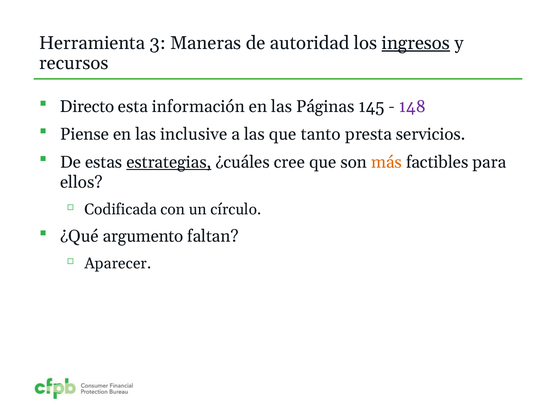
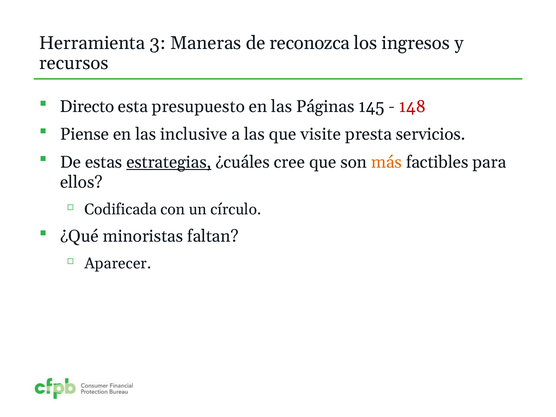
autoridad: autoridad -> reconozca
ingresos underline: present -> none
información: información -> presupuesto
148 colour: purple -> red
tanto: tanto -> visite
argumento: argumento -> minoristas
